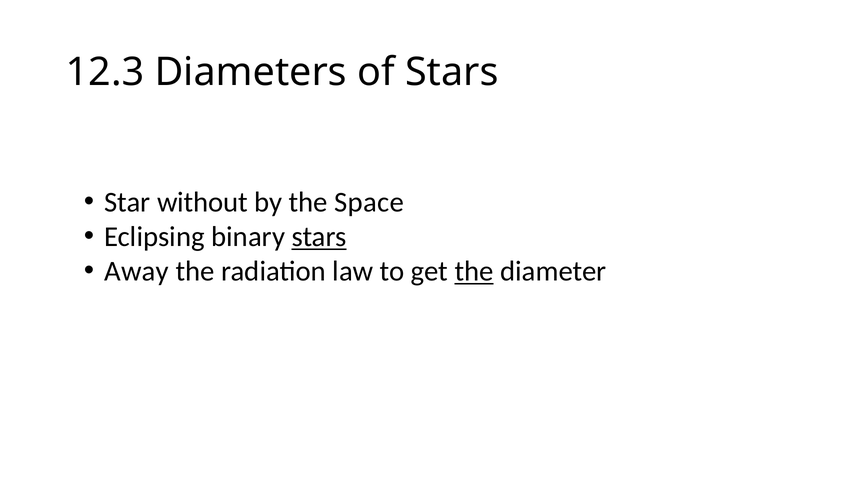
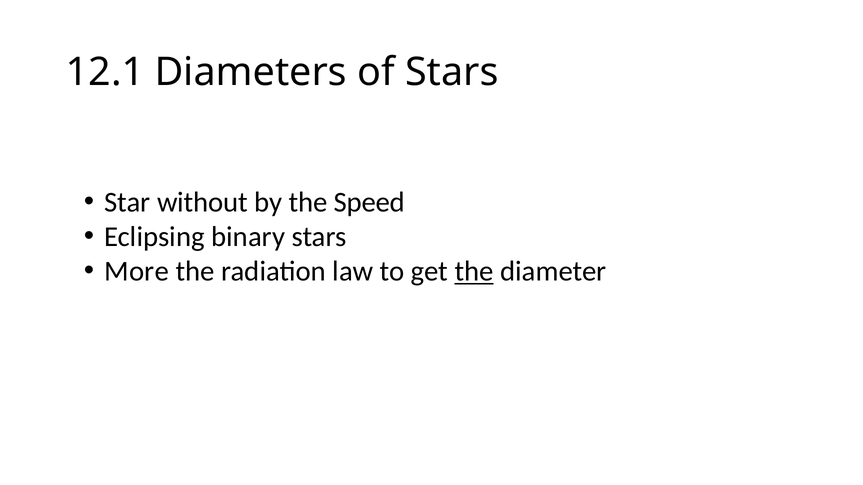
12.3: 12.3 -> 12.1
Space: Space -> Speed
stars at (319, 237) underline: present -> none
Away: Away -> More
